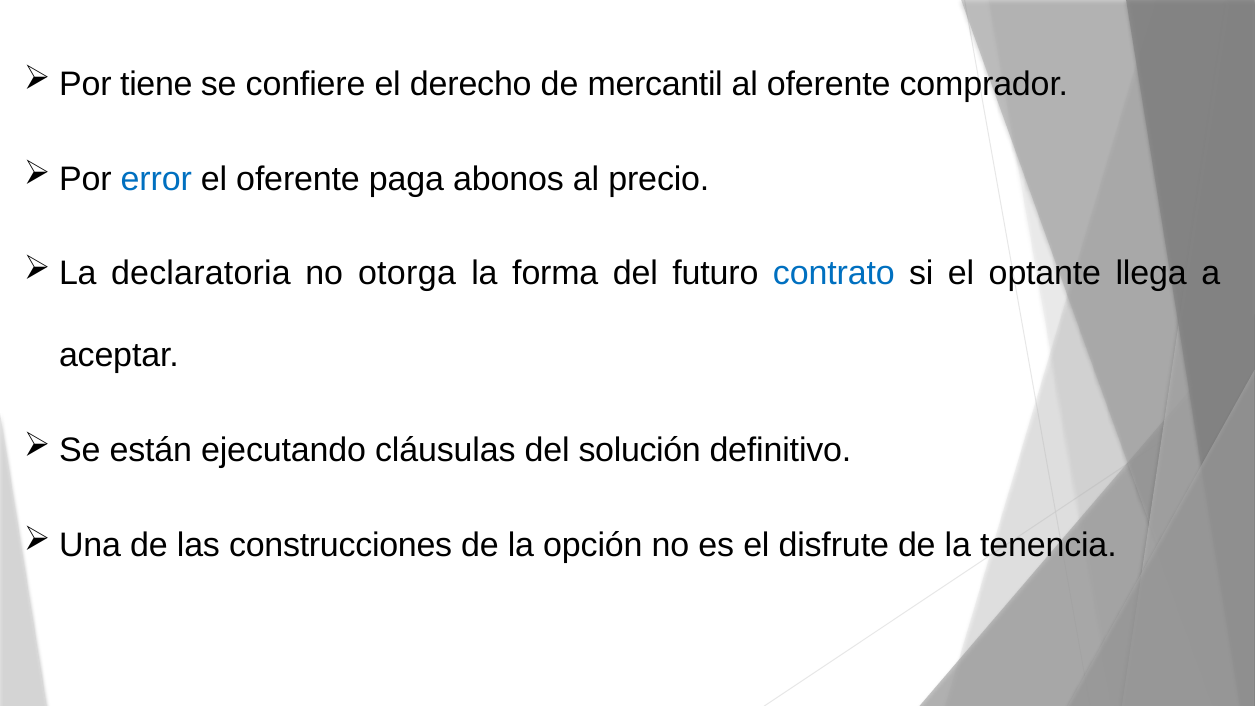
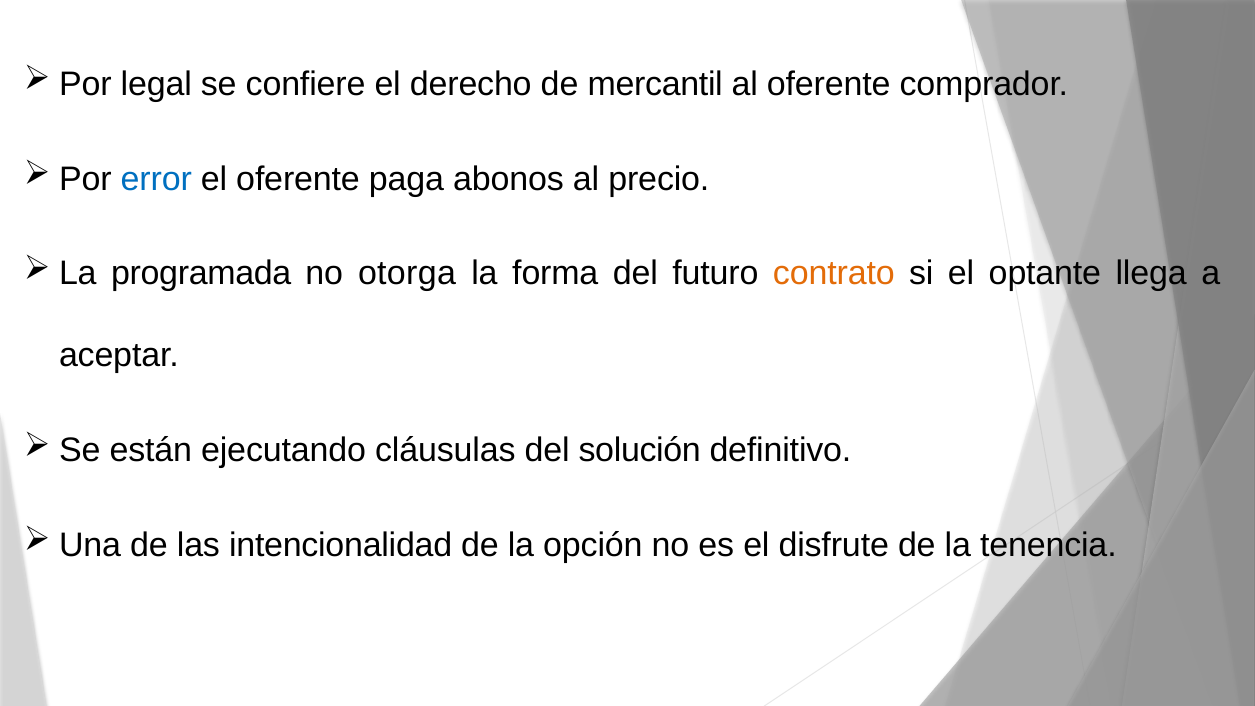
tiene: tiene -> legal
declaratoria: declaratoria -> programada
contrato colour: blue -> orange
construcciones: construcciones -> intencionalidad
